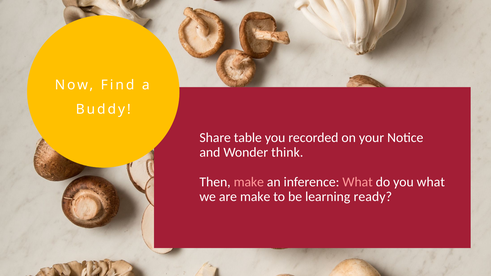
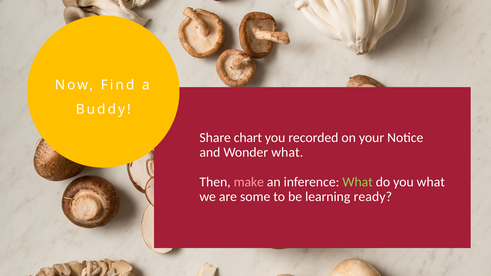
table: table -> chart
Wonder think: think -> what
What at (358, 182) colour: pink -> light green
are make: make -> some
